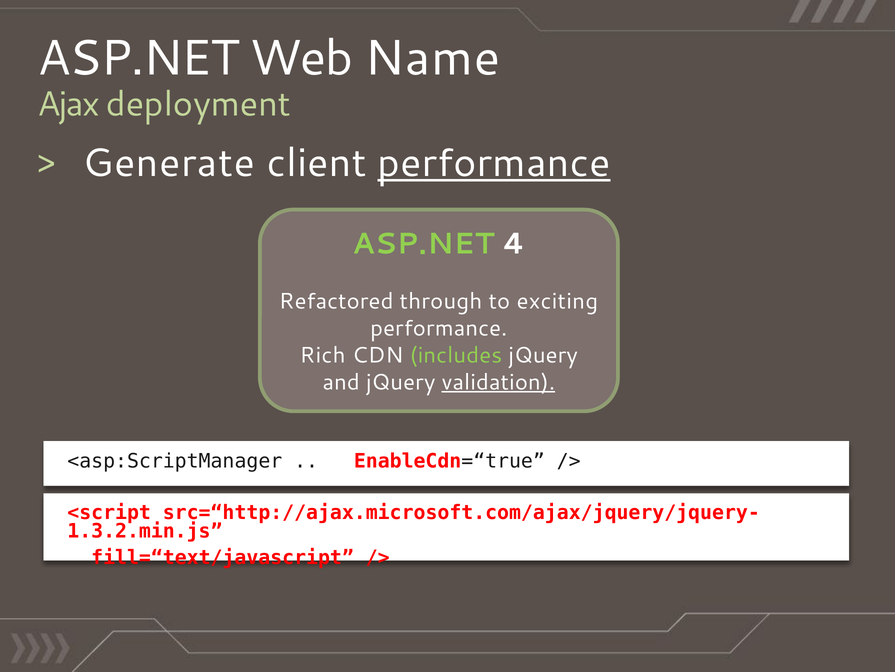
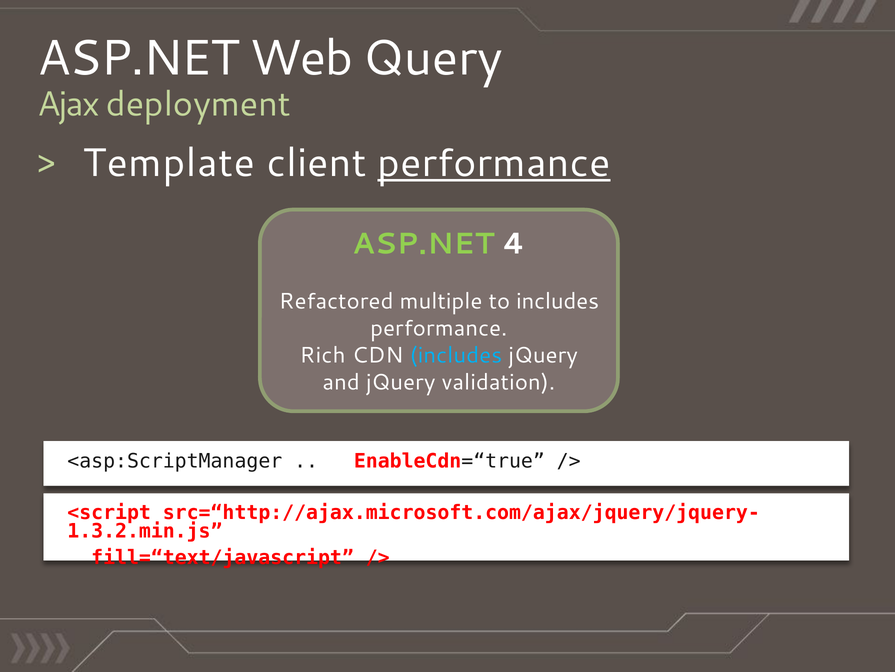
Name: Name -> Query
Generate: Generate -> Template
through: through -> multiple
to exciting: exciting -> includes
includes at (456, 355) colour: light green -> light blue
validation underline: present -> none
